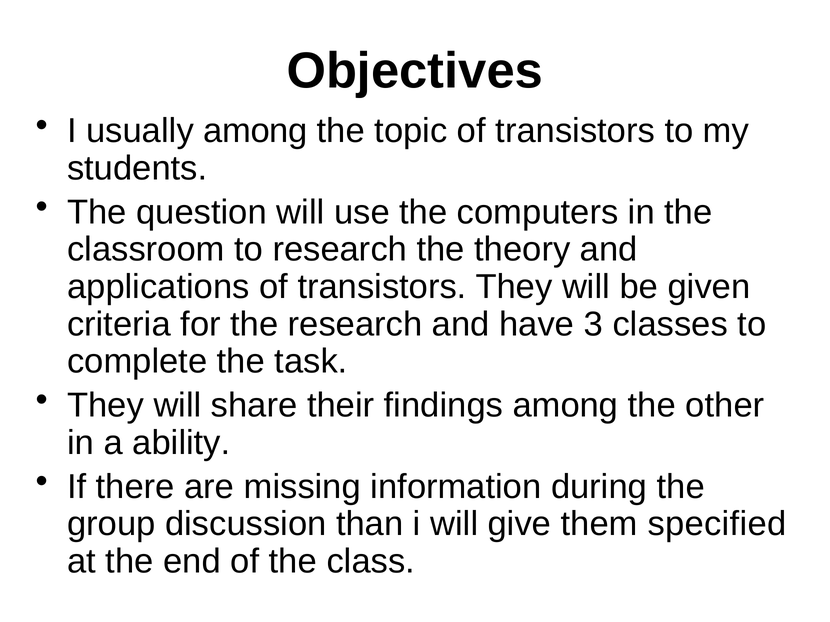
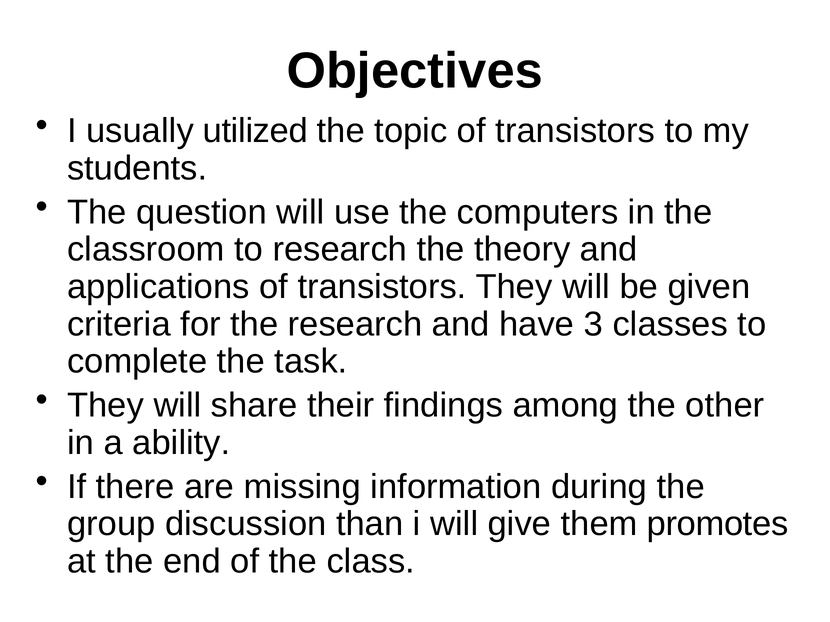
usually among: among -> utilized
specified: specified -> promotes
